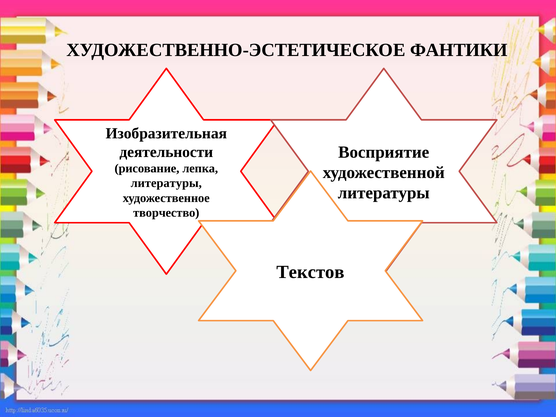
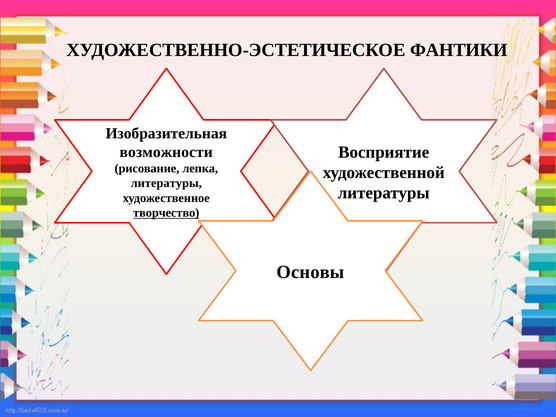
деятельности: деятельности -> возможности
творчество underline: none -> present
Текстов: Текстов -> Основы
